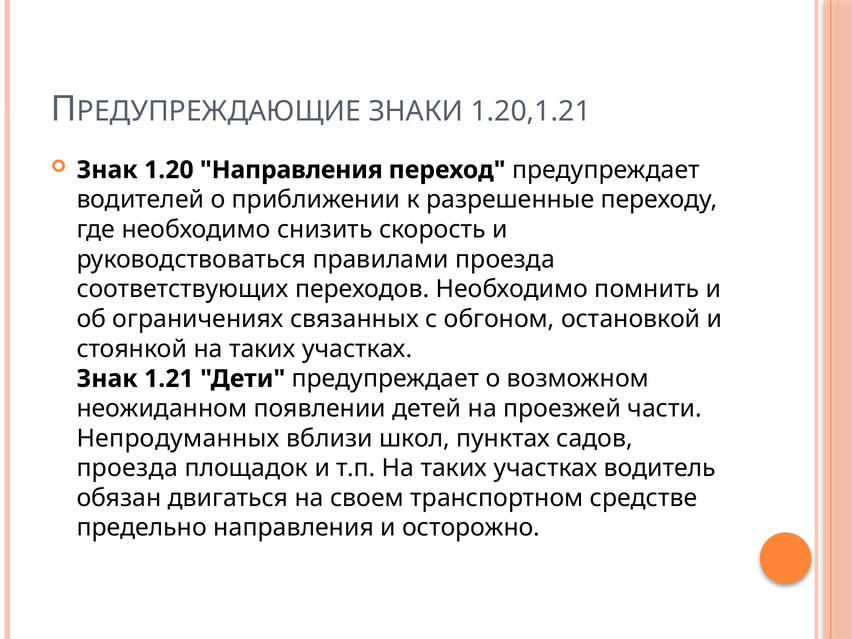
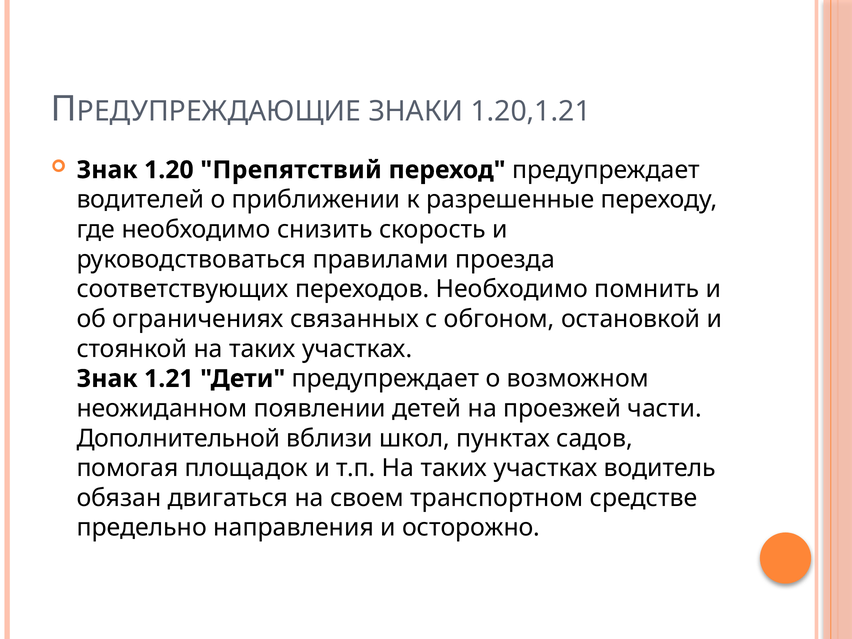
1.20 Направления: Направления -> Препятствий
Непродуманных: Непродуманных -> Дополнительной
проезда at (127, 468): проезда -> помогая
